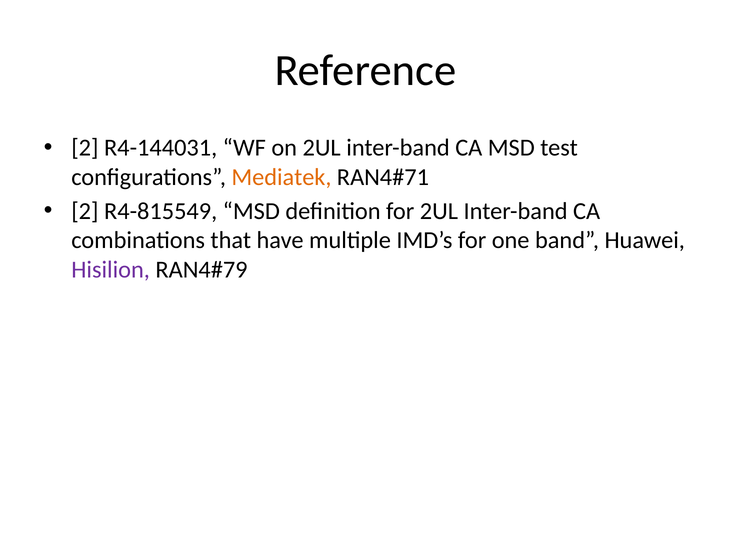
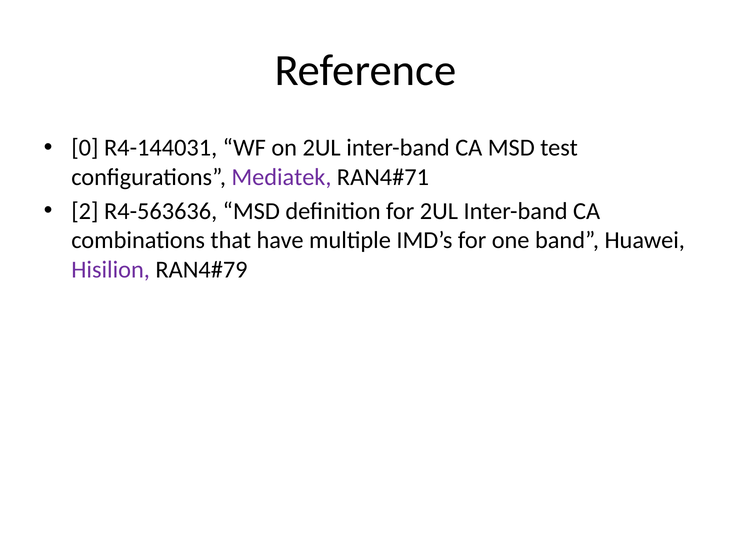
2 at (85, 148): 2 -> 0
Mediatek colour: orange -> purple
R4-815549: R4-815549 -> R4-563636
